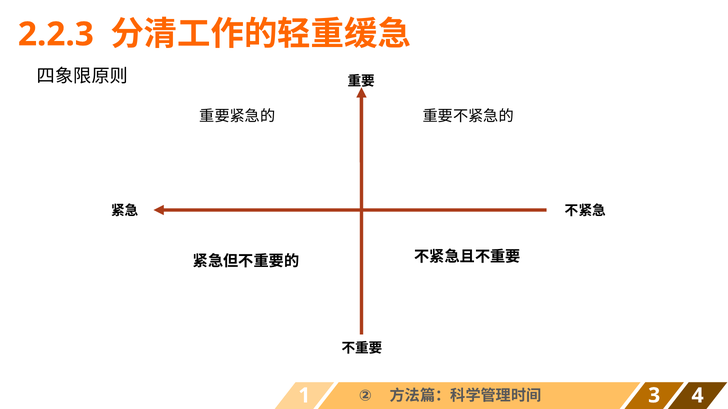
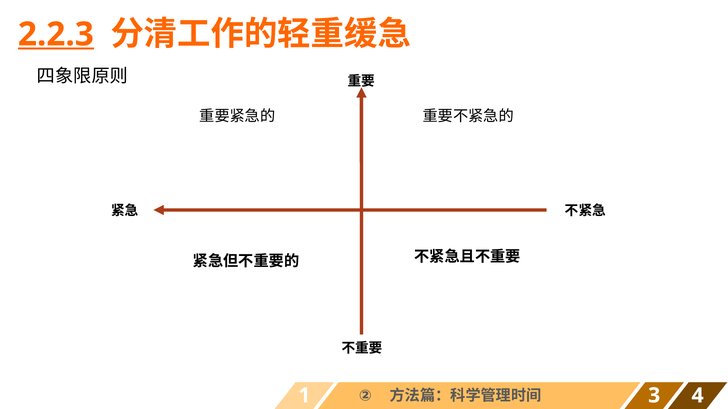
2.2.3 underline: none -> present
